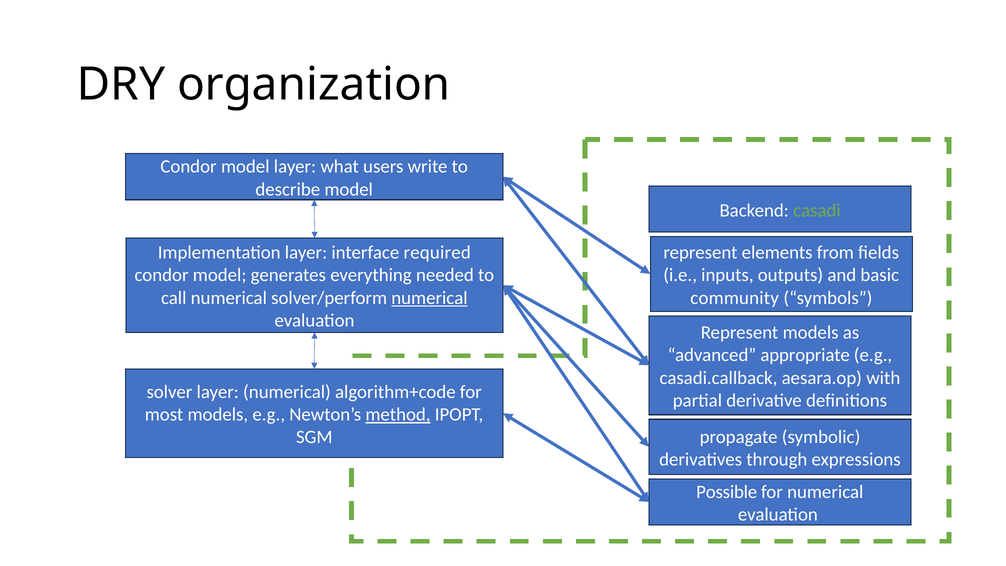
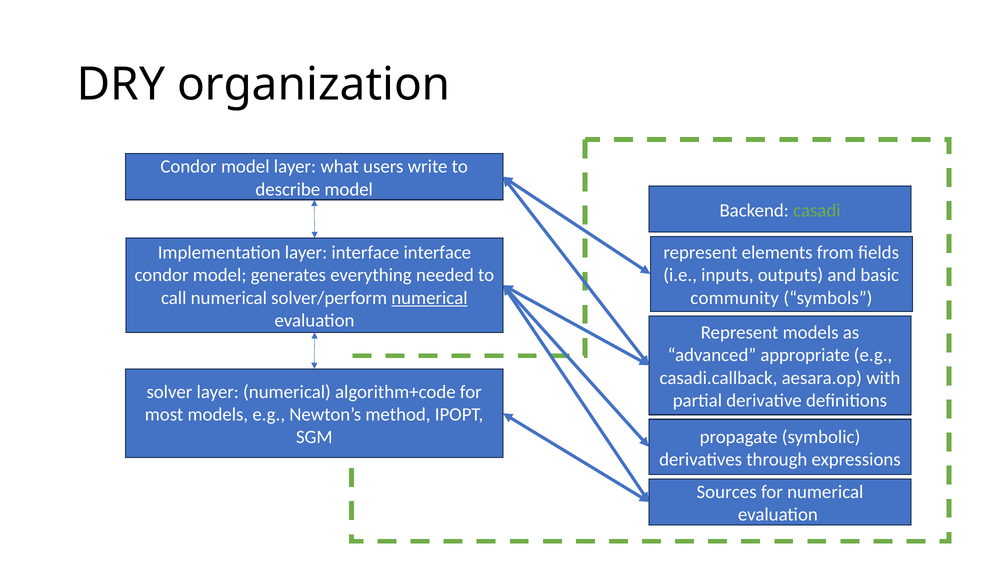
interface required: required -> interface
method underline: present -> none
Possible: Possible -> Sources
